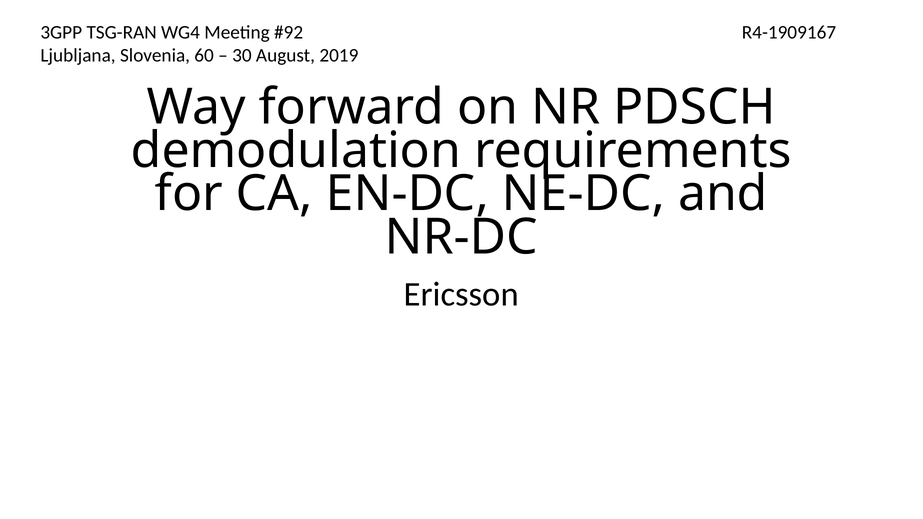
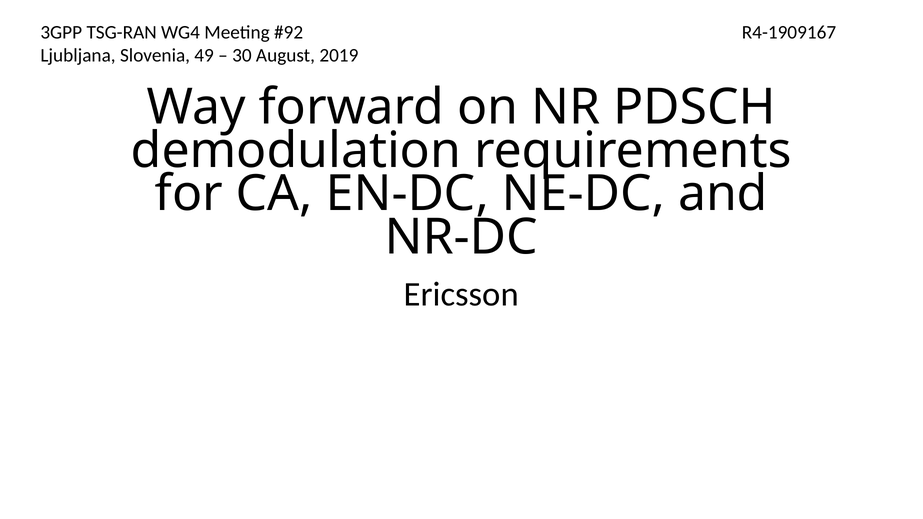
60: 60 -> 49
